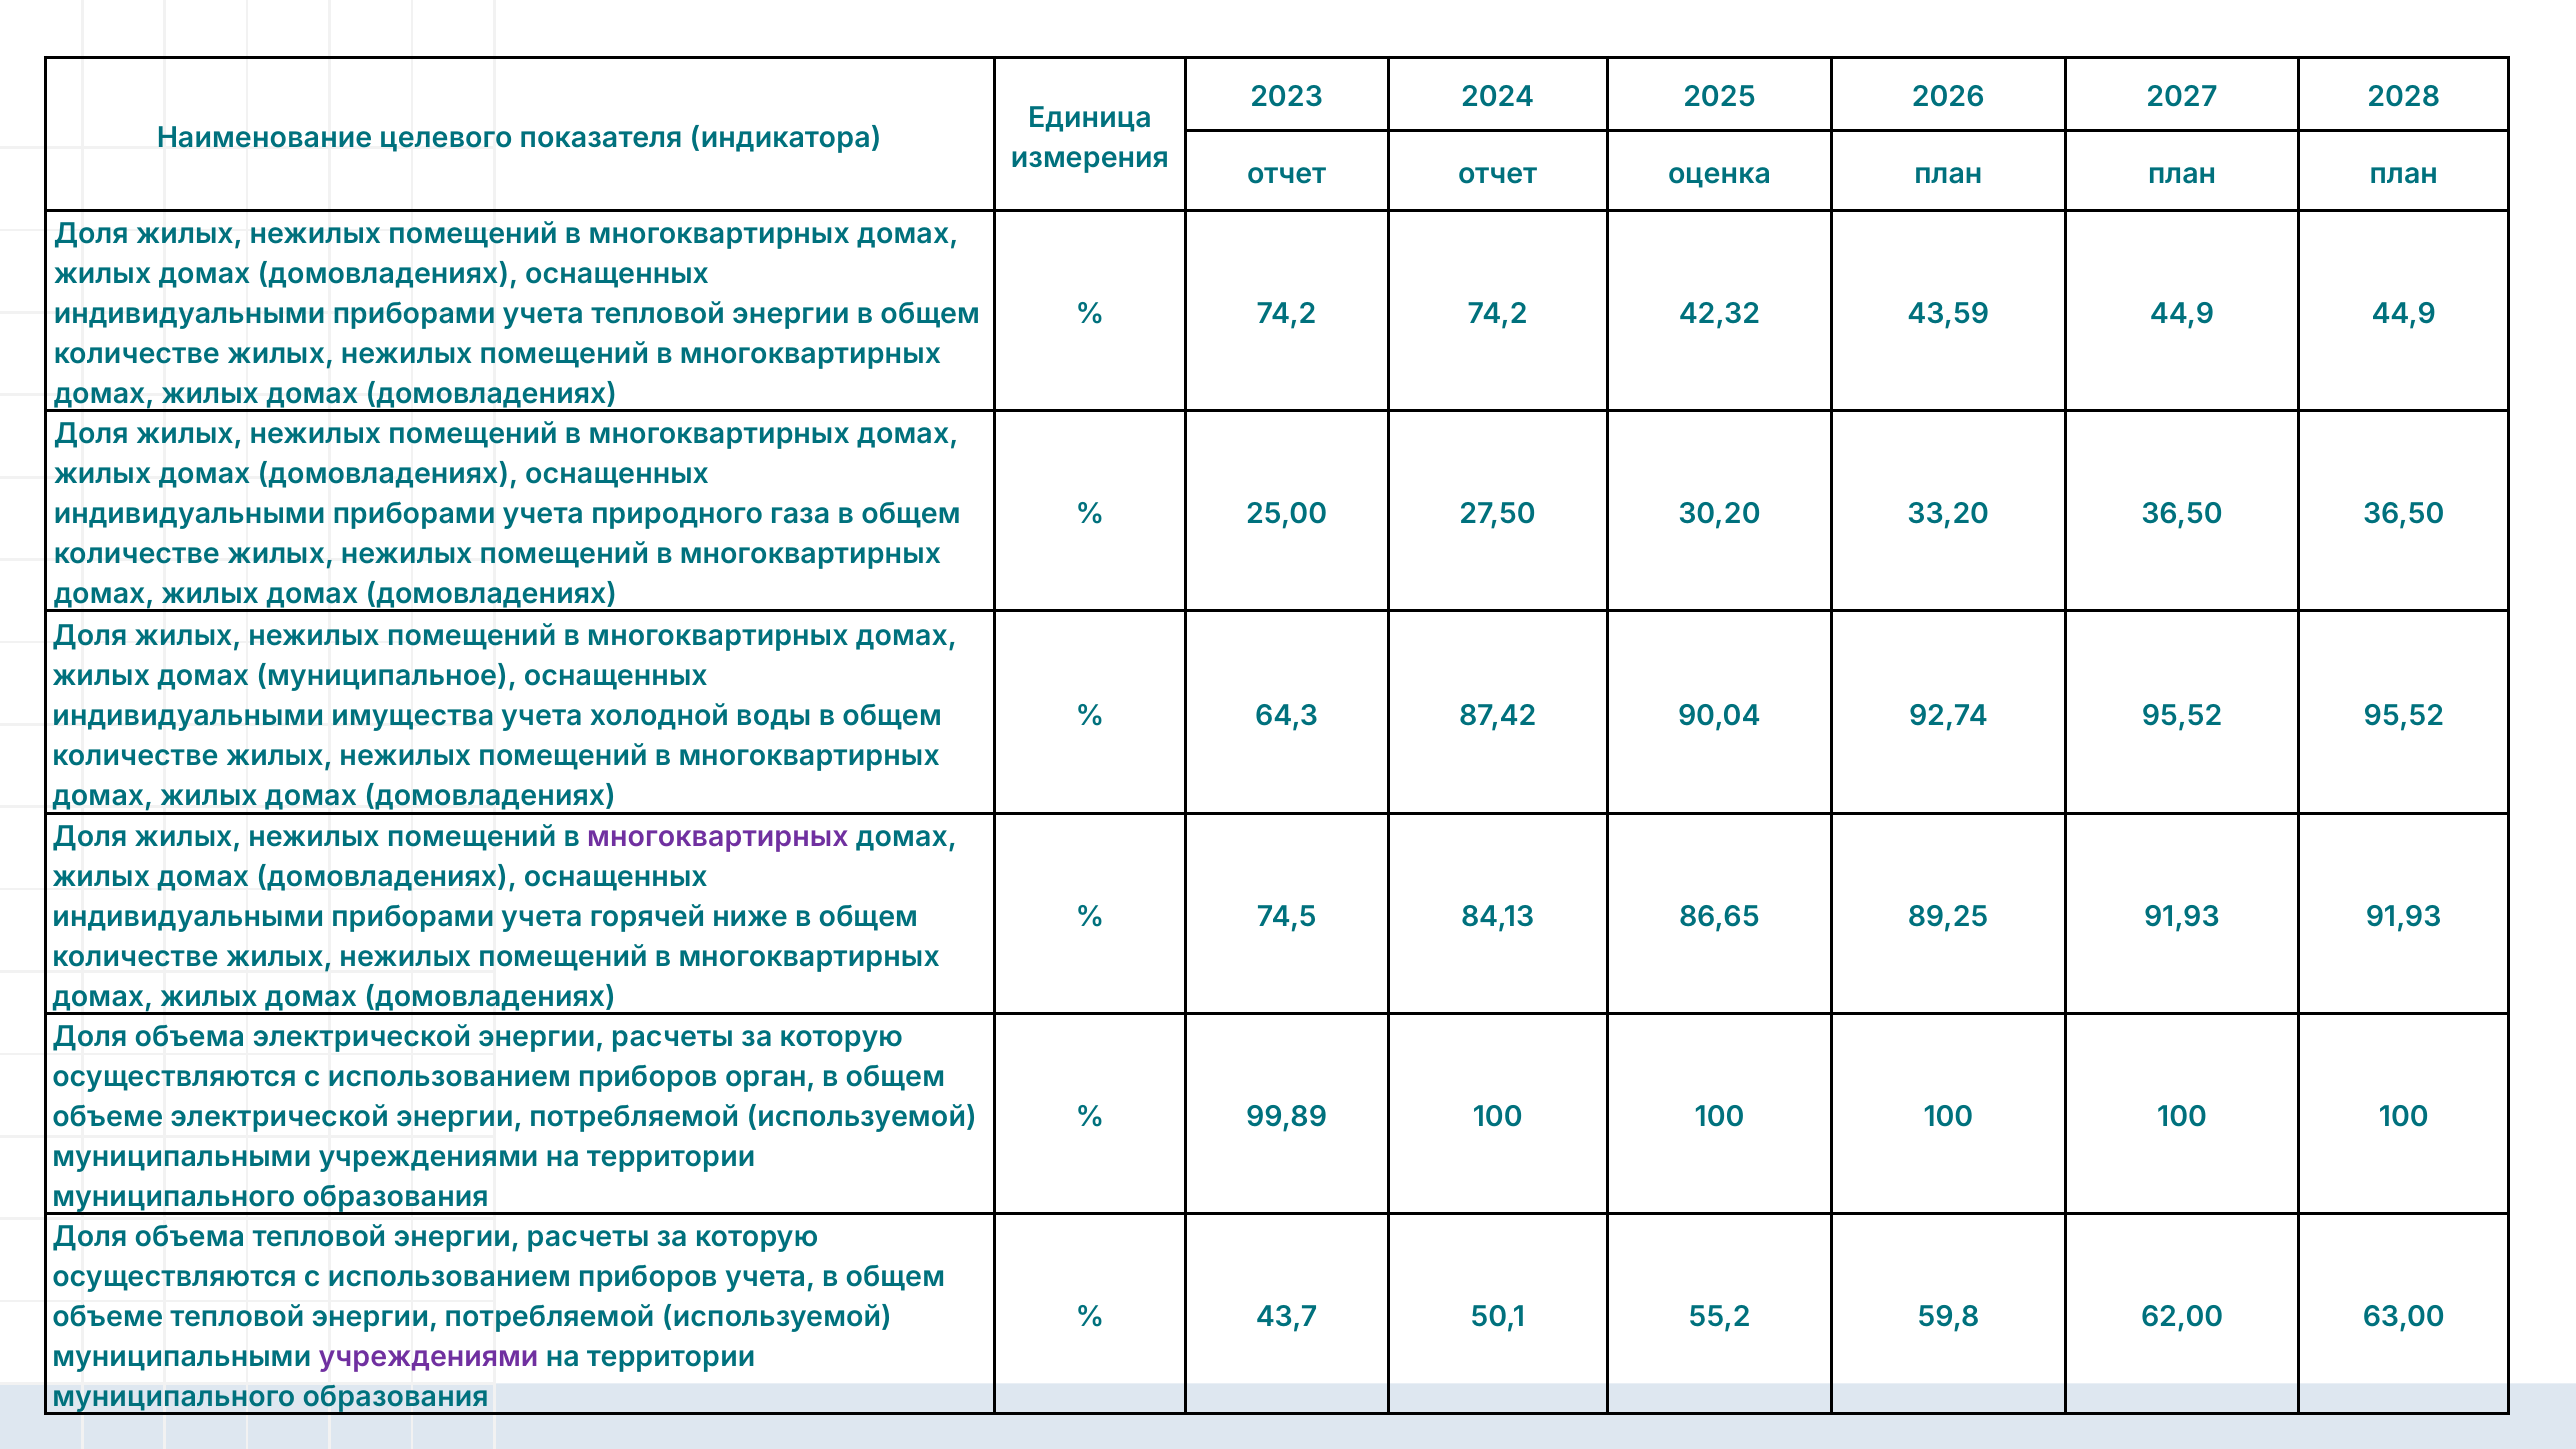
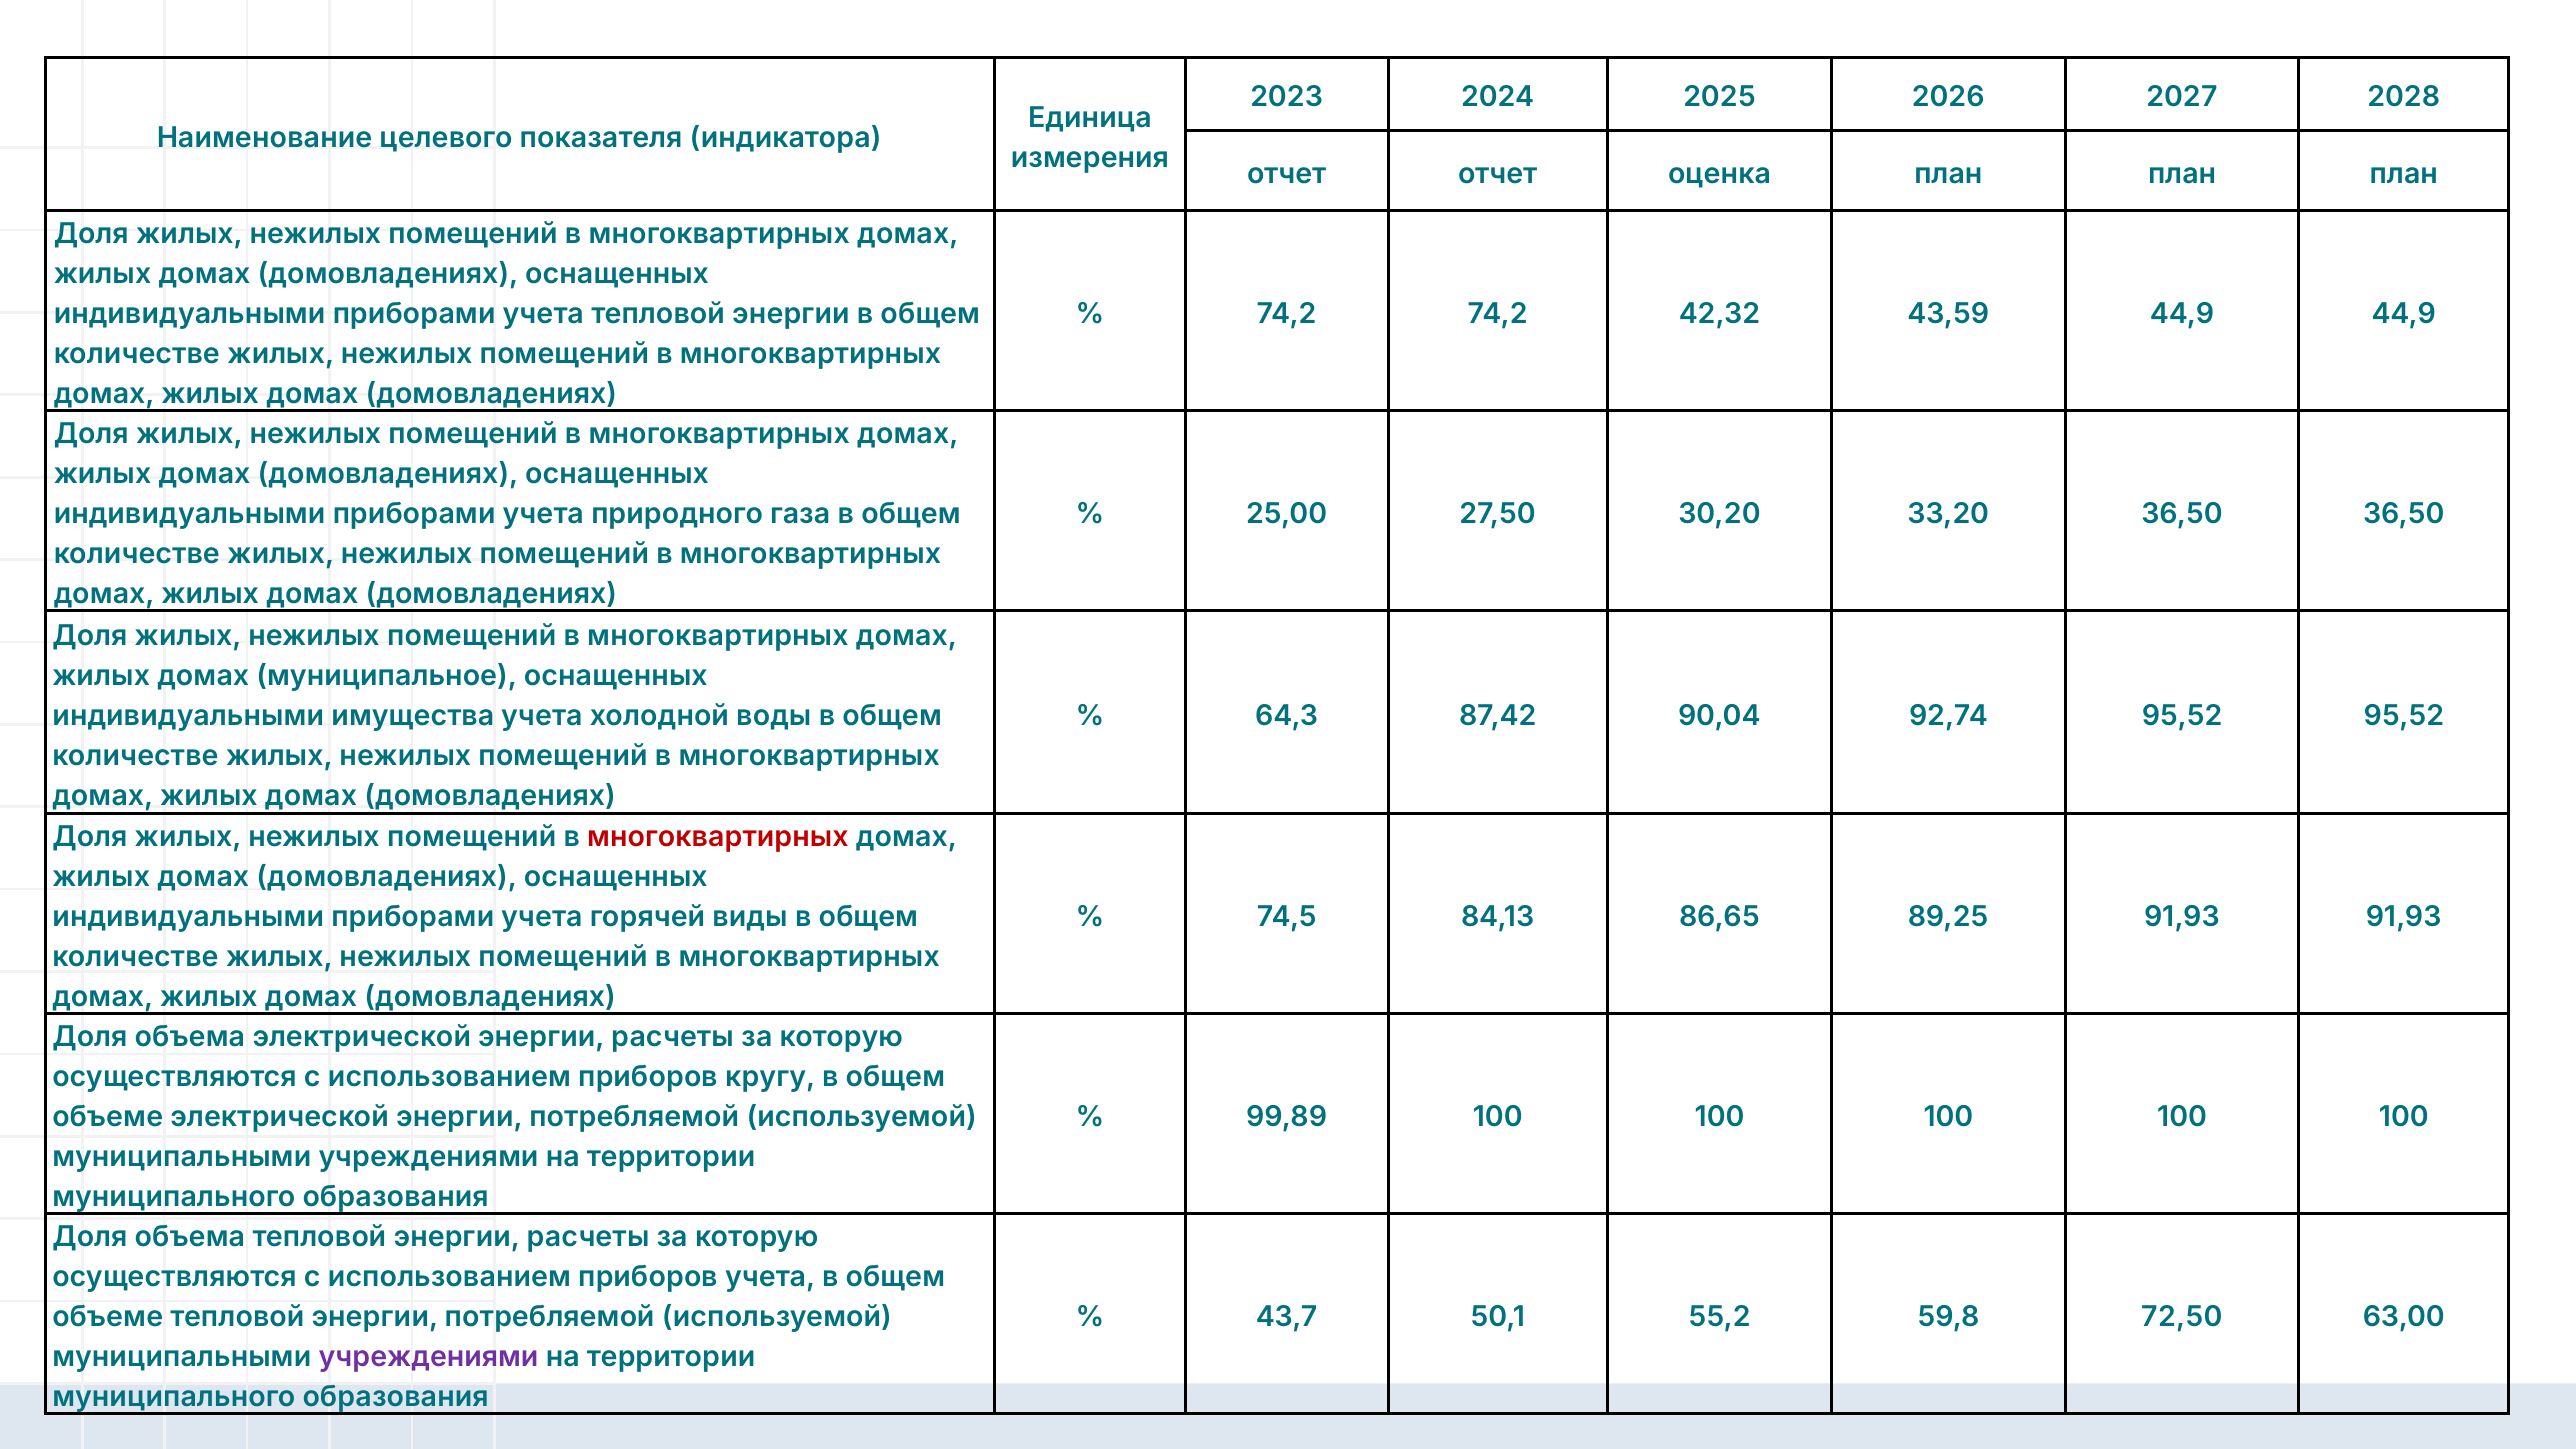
многоквартирных at (718, 837) colour: purple -> red
ниже: ниже -> виды
орган: орган -> кругу
62,00: 62,00 -> 72,50
